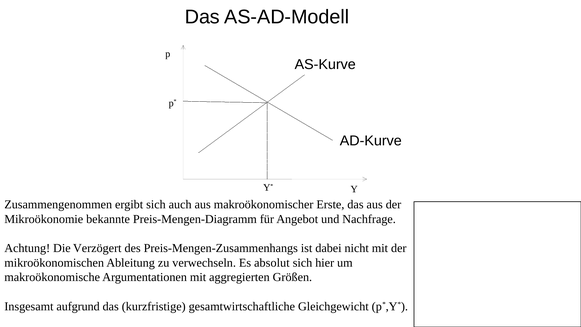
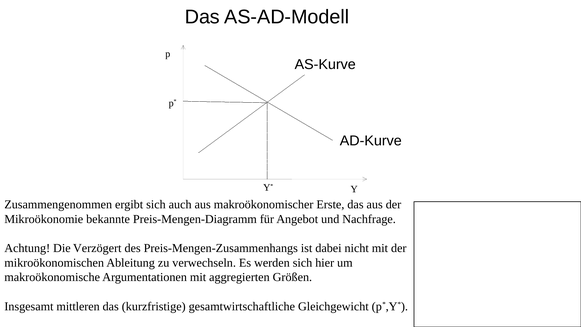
absolut: absolut -> werden
aufgrund: aufgrund -> mittleren
